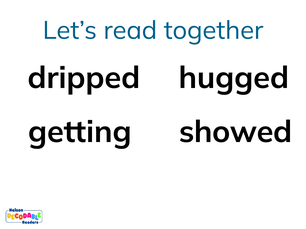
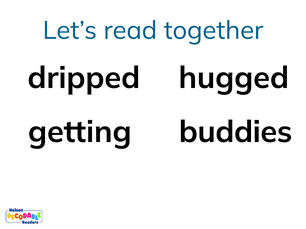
showed: showed -> buddies
